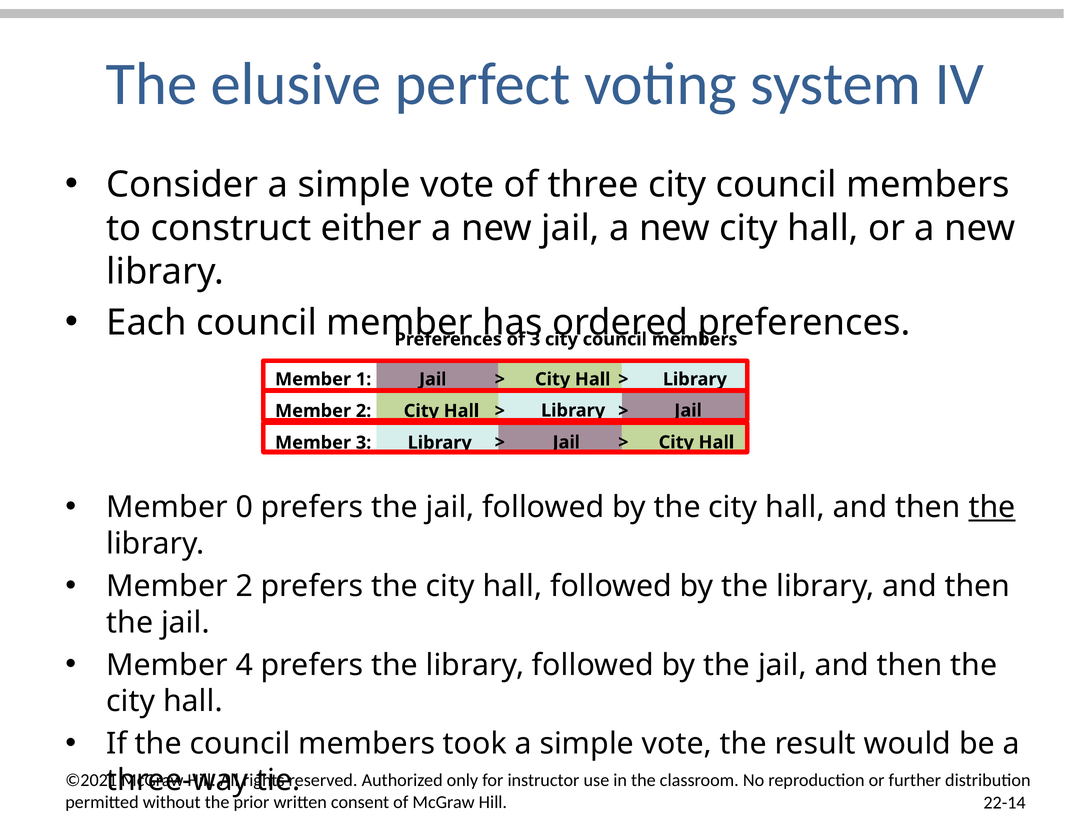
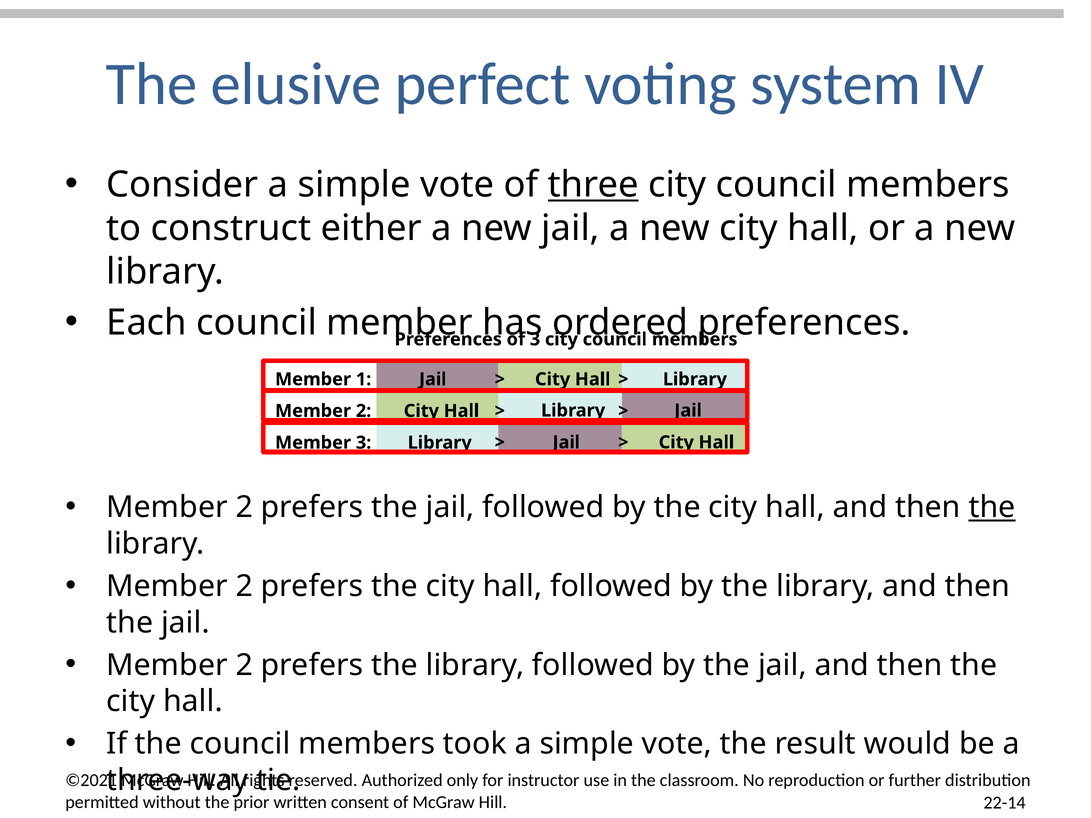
three underline: none -> present
0 at (244, 508): 0 -> 2
4 at (244, 665): 4 -> 2
